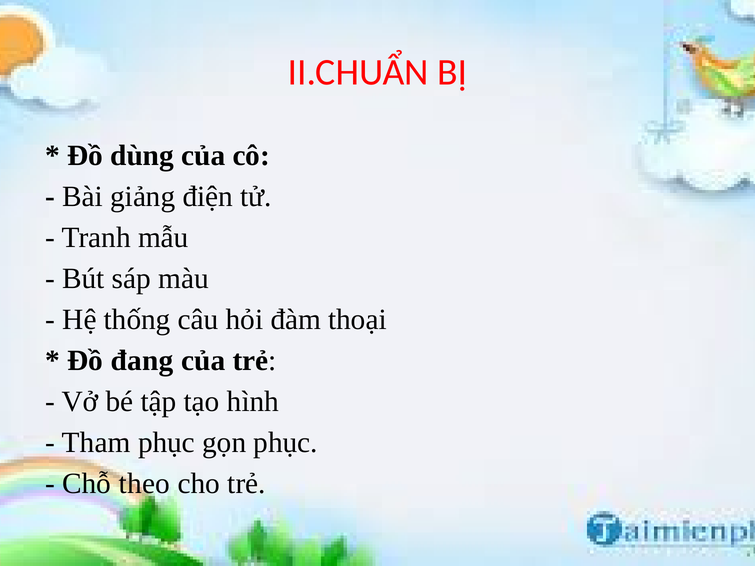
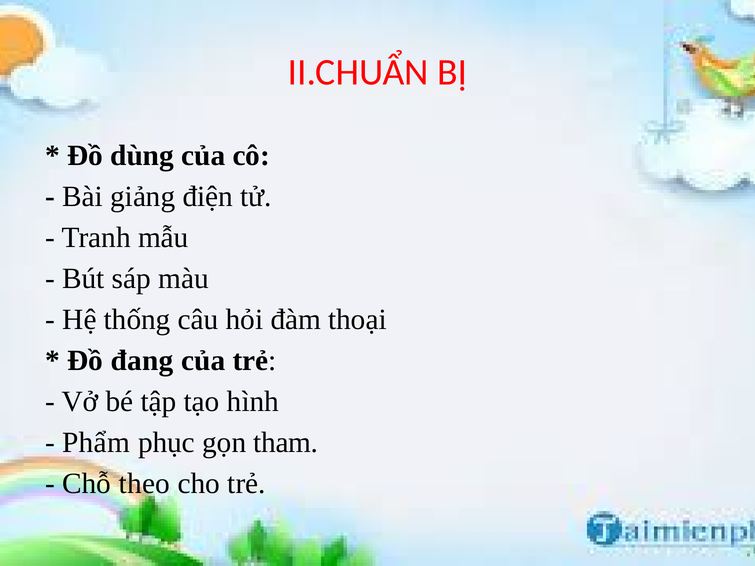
Tham: Tham -> Phẩm
gọn phục: phục -> tham
